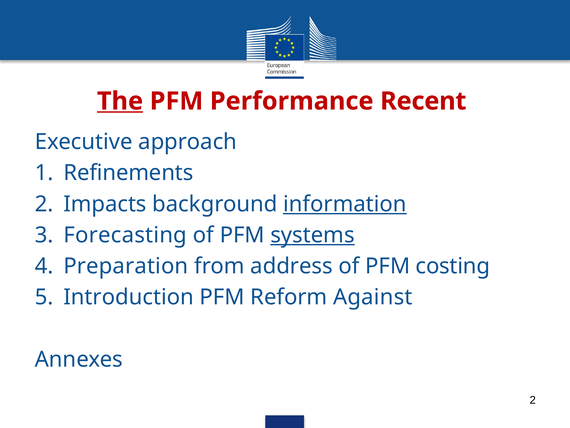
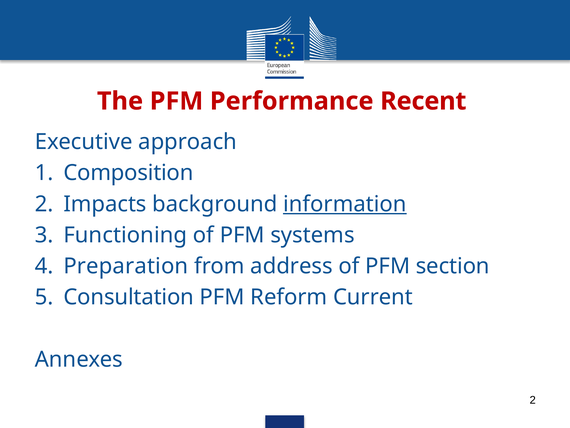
The underline: present -> none
Refinements: Refinements -> Composition
Forecasting: Forecasting -> Functioning
systems underline: present -> none
costing: costing -> section
Introduction: Introduction -> Consultation
Against: Against -> Current
